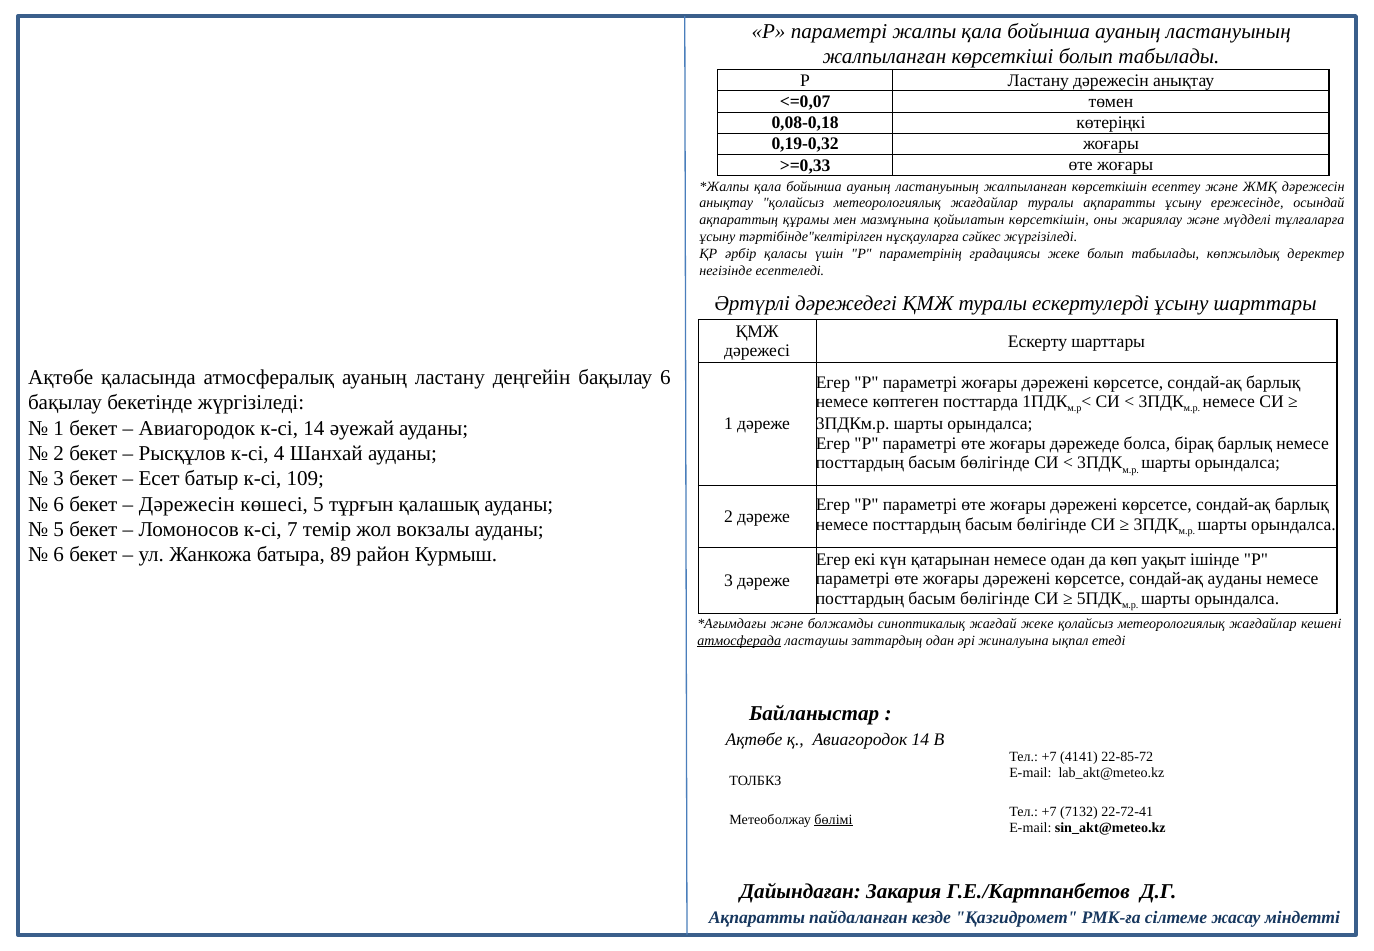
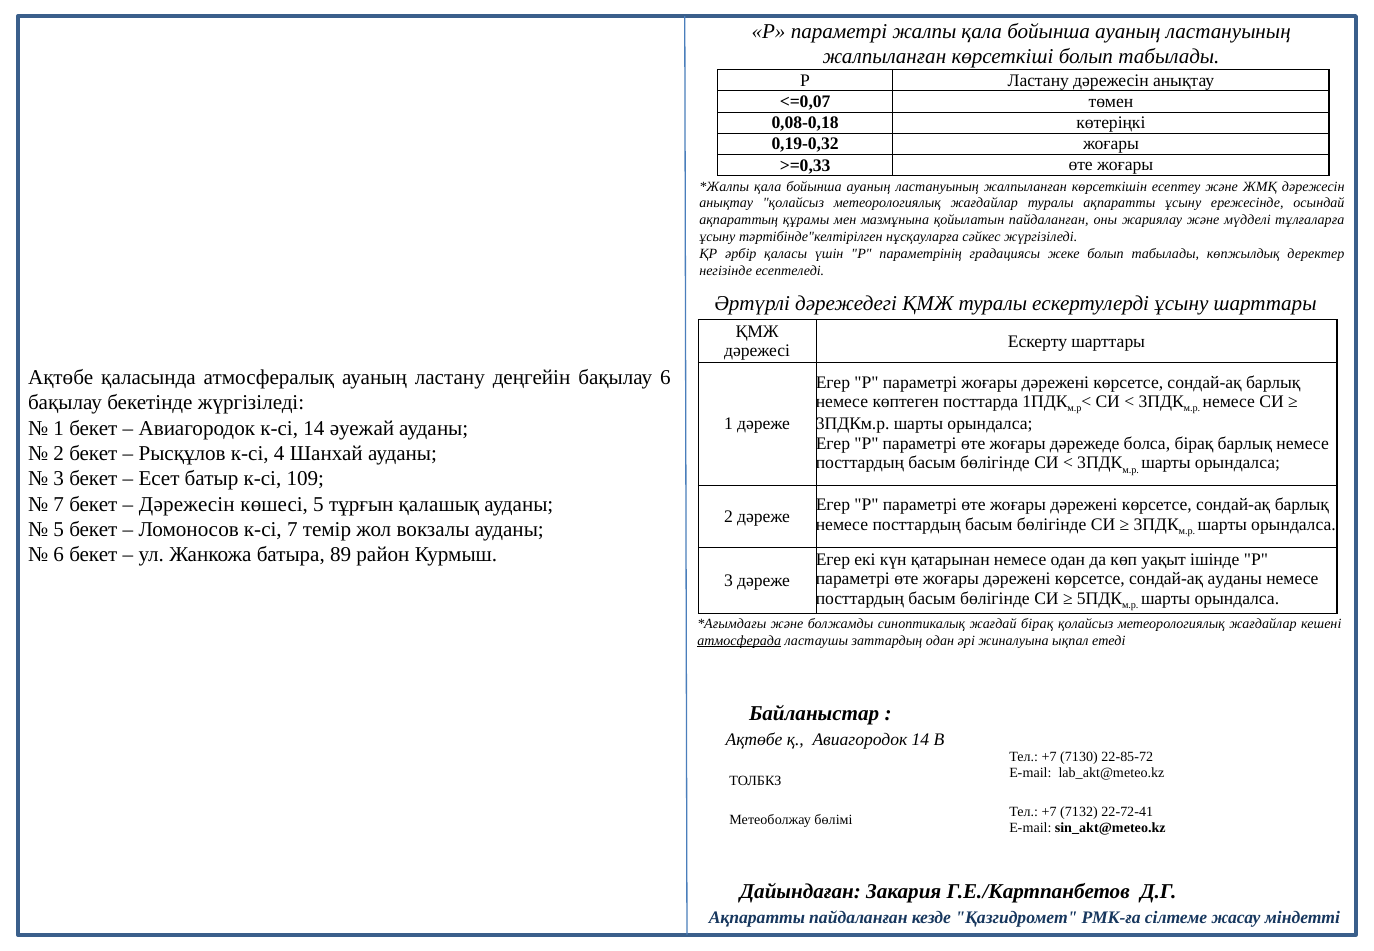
қойылатын көрсеткішін: көрсеткішін -> пайдаланған
6 at (59, 504): 6 -> 7
жағдай жеке: жеке -> бірақ
4141: 4141 -> 7130
бөлімі underline: present -> none
